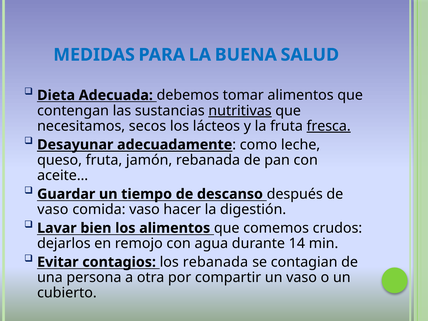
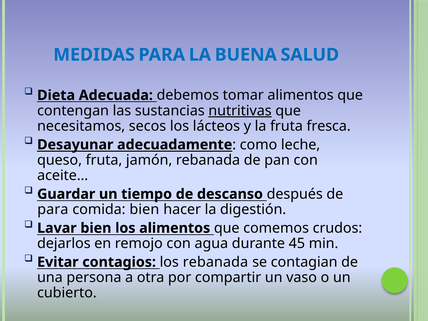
fresca underline: present -> none
vaso at (53, 209): vaso -> para
comida vaso: vaso -> bien
14: 14 -> 45
